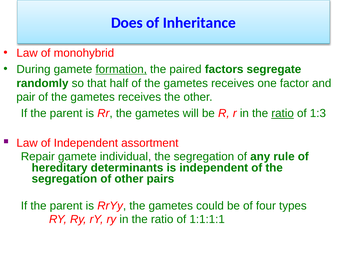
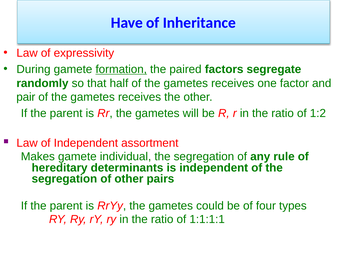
Does: Does -> Have
monohybrid: monohybrid -> expressivity
ratio at (283, 113) underline: present -> none
1:3: 1:3 -> 1:2
Repair: Repair -> Makes
